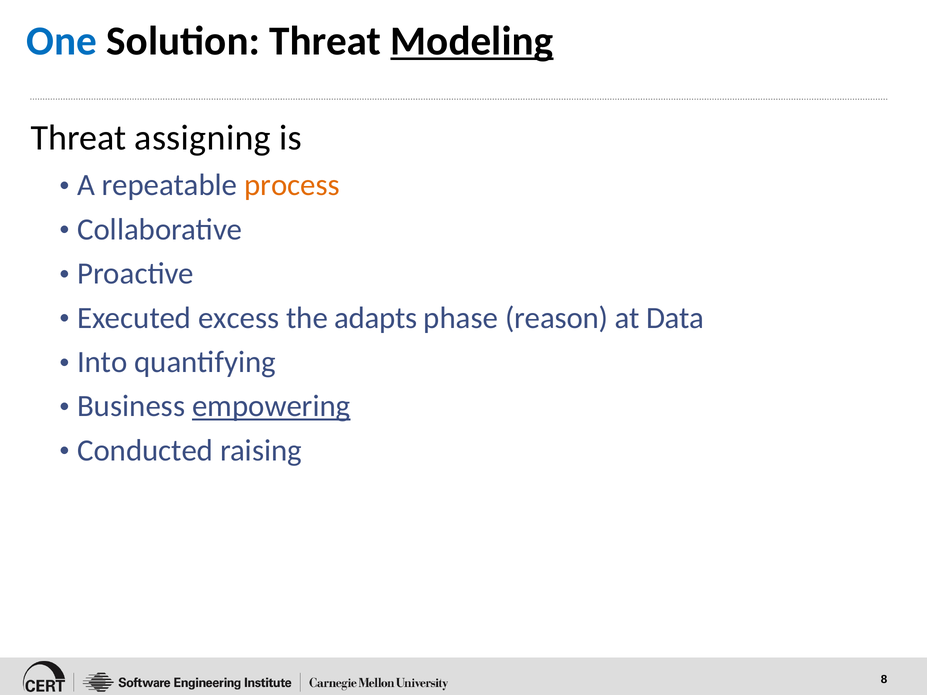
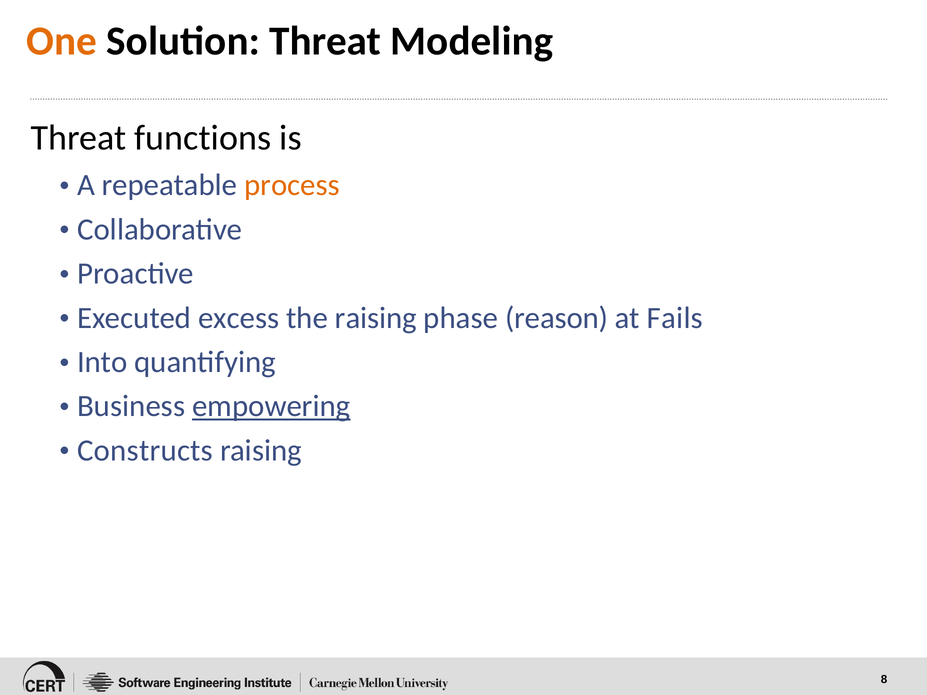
One colour: blue -> orange
Modeling underline: present -> none
assigning: assigning -> functions
the adapts: adapts -> raising
Data: Data -> Fails
Conducted: Conducted -> Constructs
